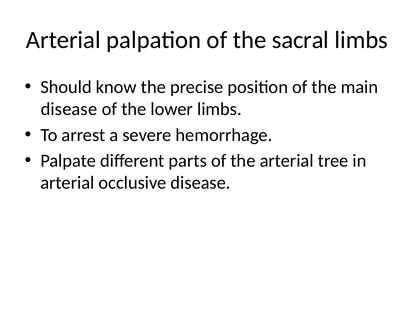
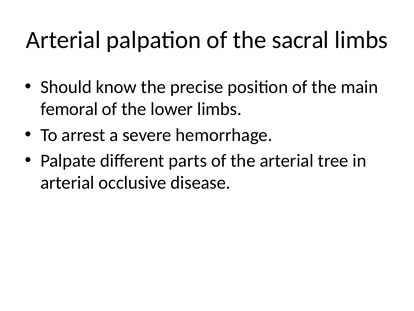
disease at (69, 109): disease -> femoral
